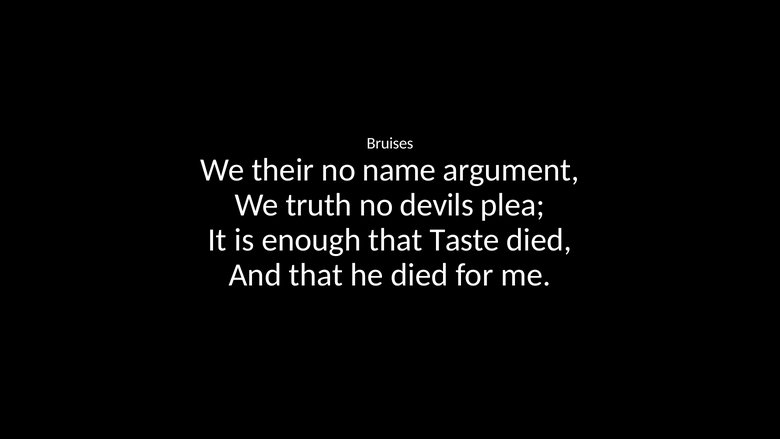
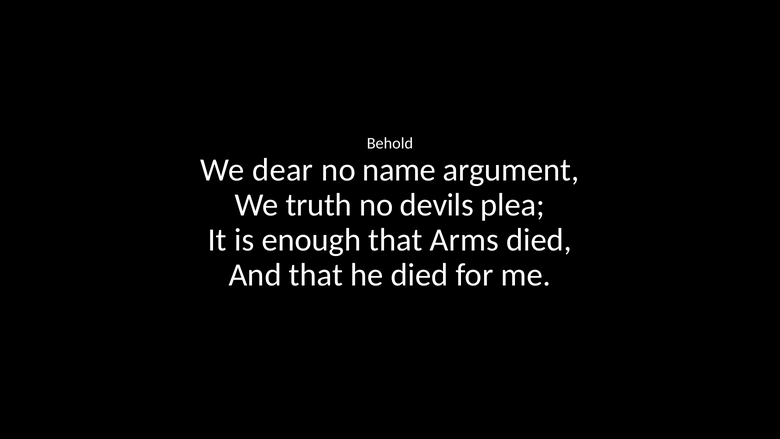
Bruises: Bruises -> Behold
their: their -> dear
Taste: Taste -> Arms
